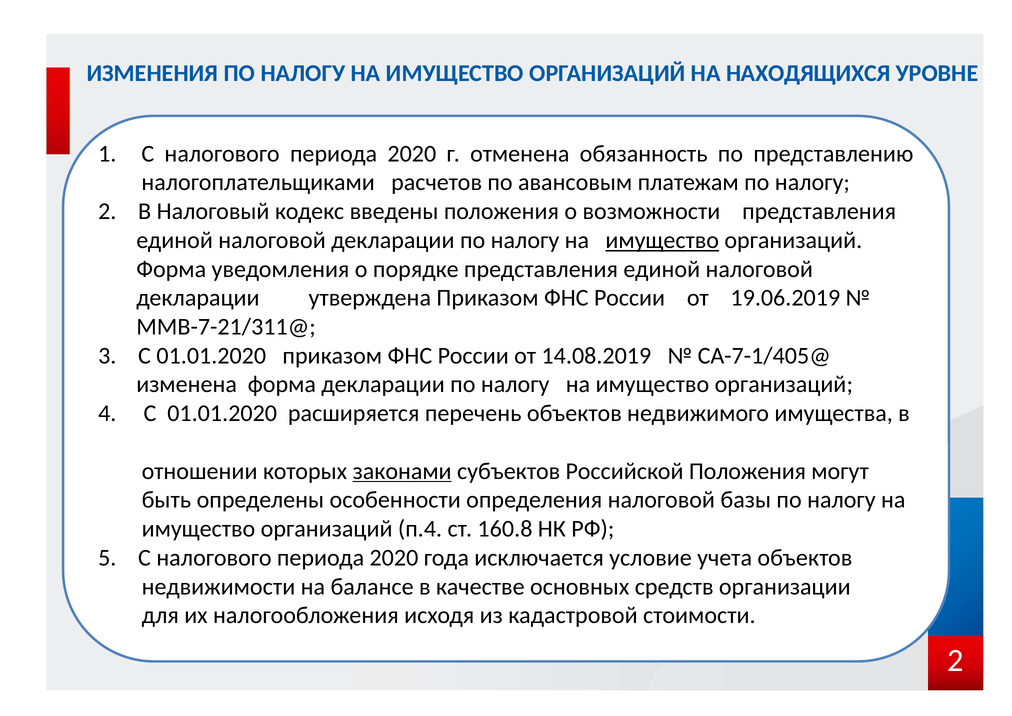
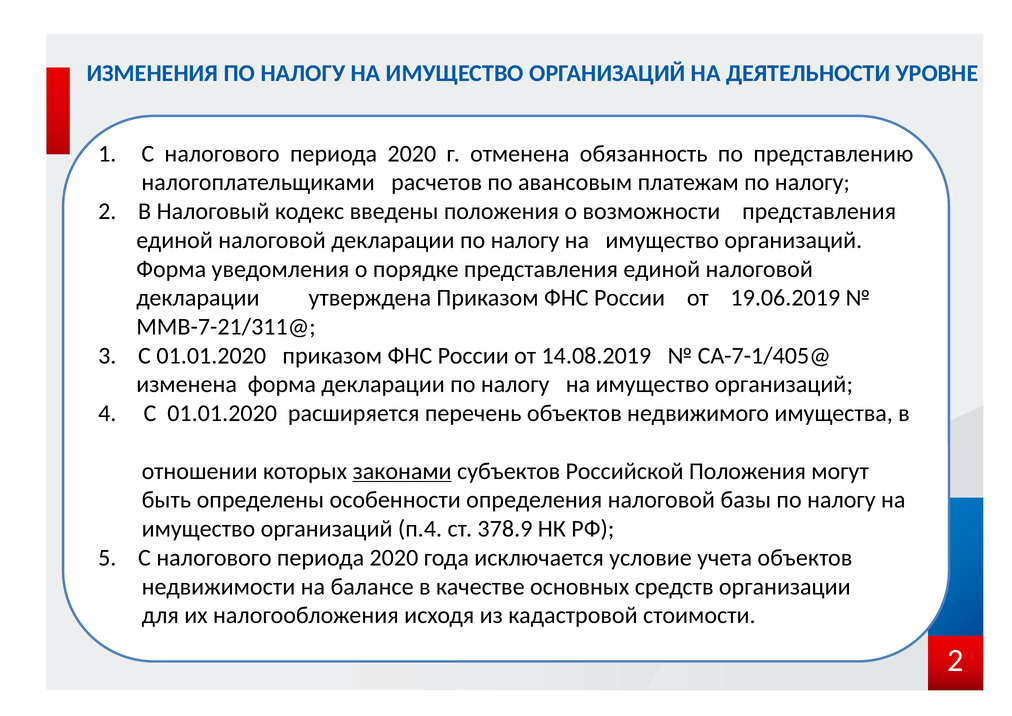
НАХОДЯЩИХСЯ: НАХОДЯЩИХСЯ -> ДЕЯТЕЛЬНОСТИ
имущество at (662, 240) underline: present -> none
160.8: 160.8 -> 378.9
